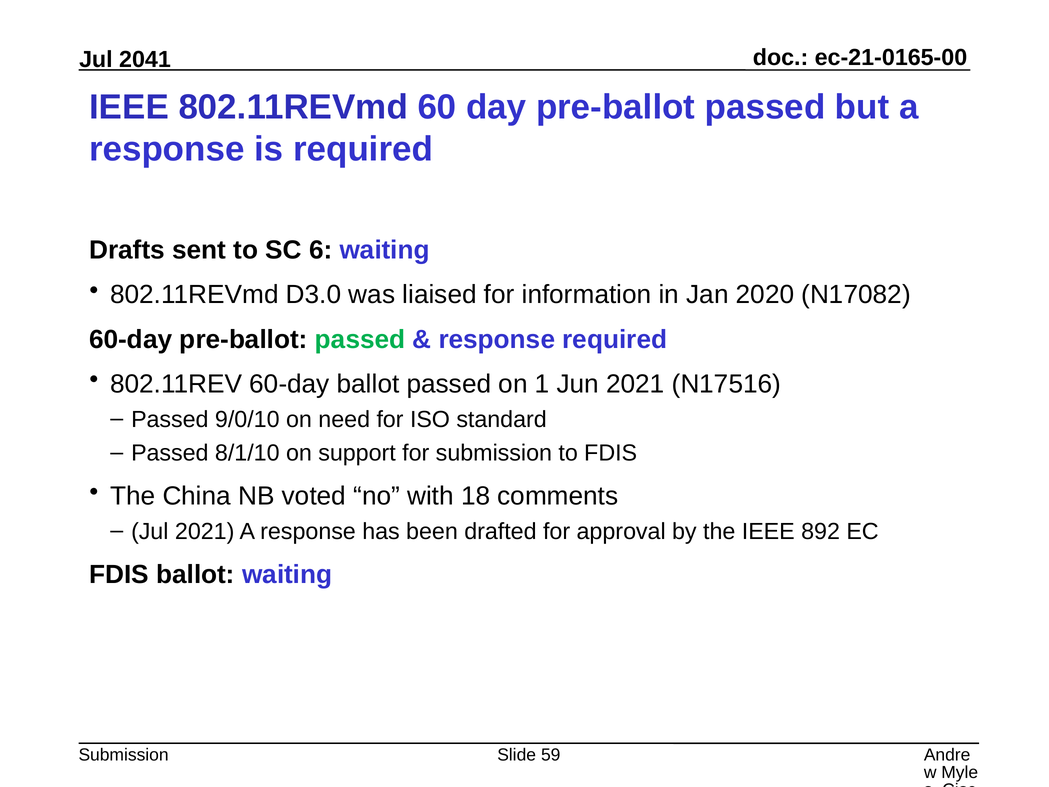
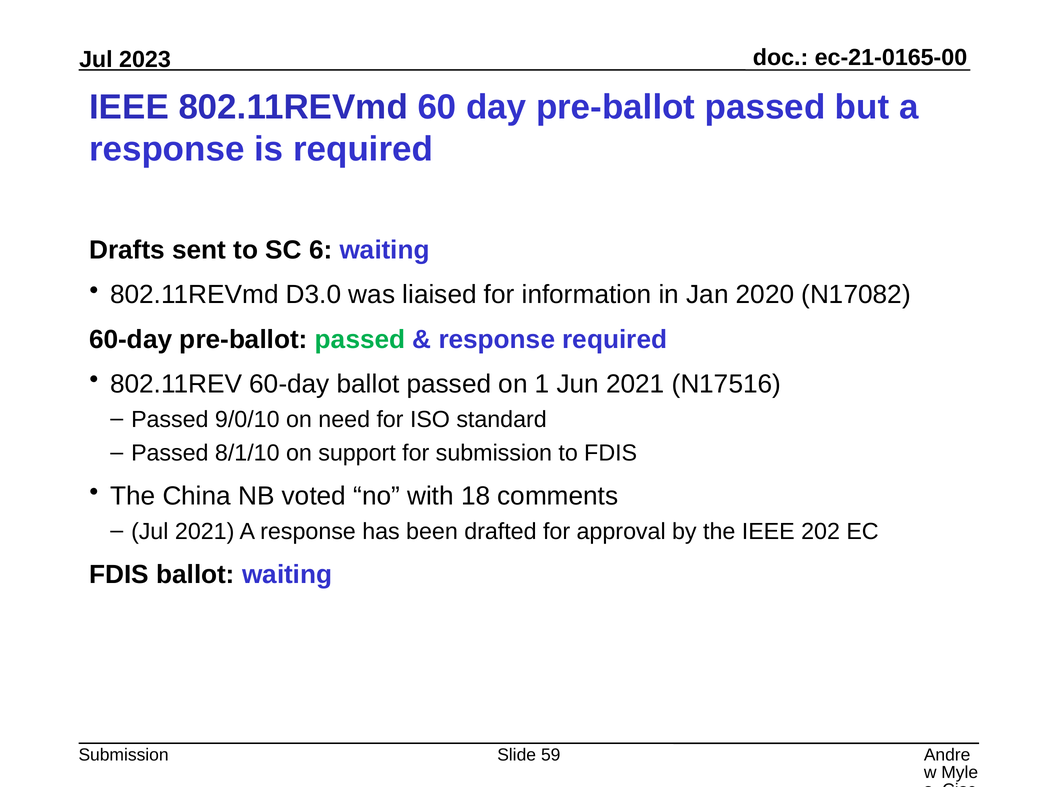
2041: 2041 -> 2023
892: 892 -> 202
